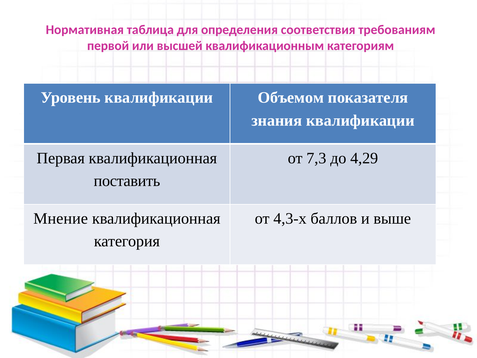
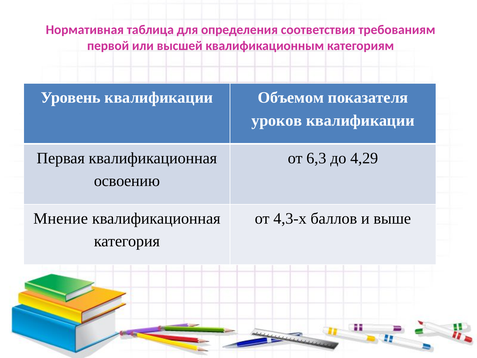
знания: знания -> уроков
7,3: 7,3 -> 6,3
поставить: поставить -> освоению
